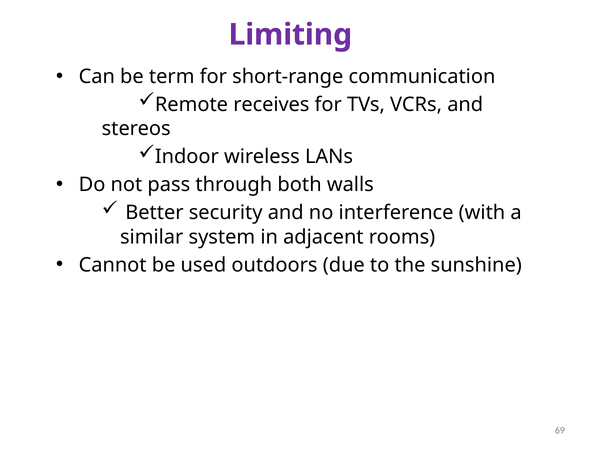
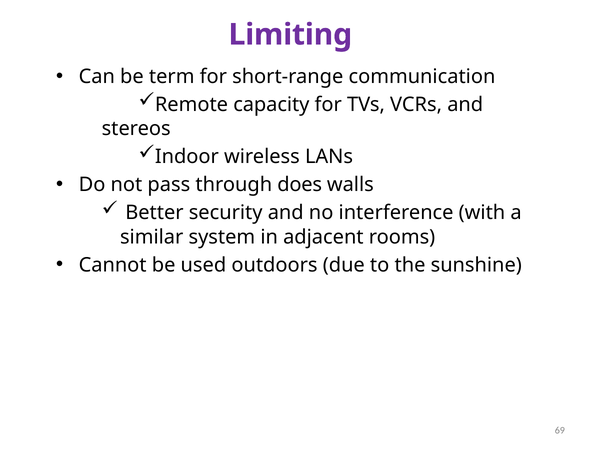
receives: receives -> capacity
both: both -> does
